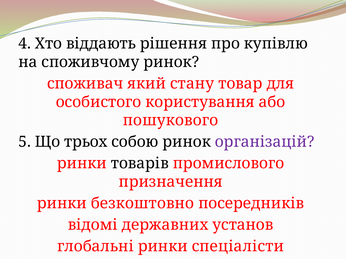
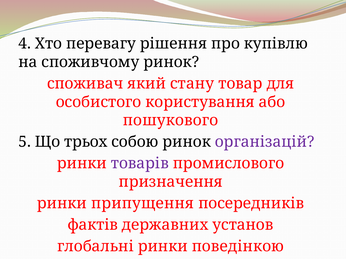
віддають: віддають -> перевагу
товарів colour: black -> purple
безкоштовно: безкоштовно -> припущення
відомі: відомі -> фактів
спеціалісти: спеціалісти -> поведінкою
